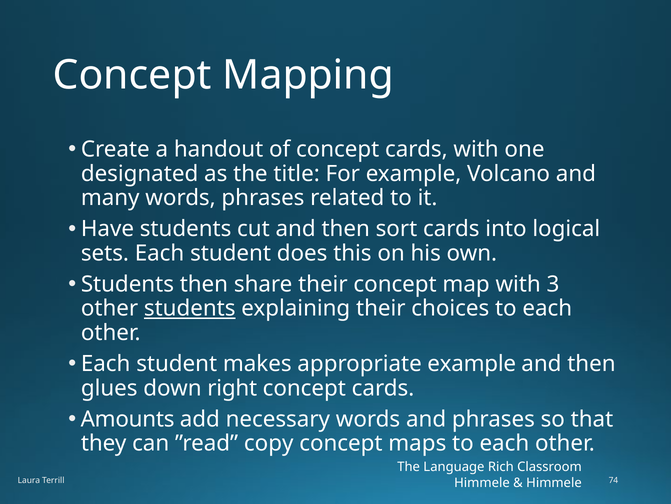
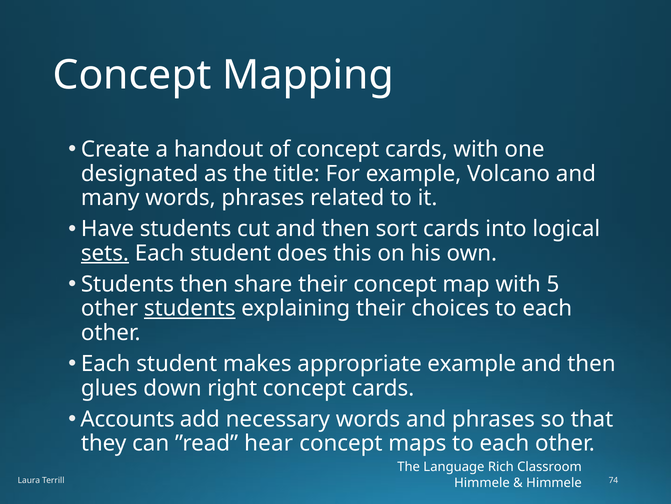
sets underline: none -> present
3: 3 -> 5
Amounts: Amounts -> Accounts
copy: copy -> hear
